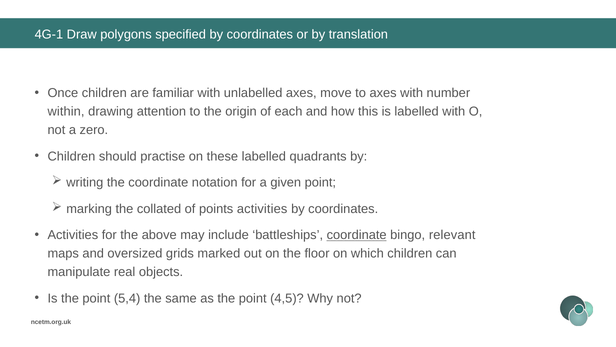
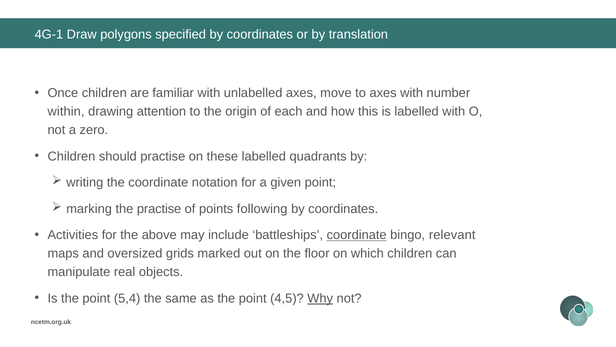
the collated: collated -> practise
points activities: activities -> following
Why underline: none -> present
